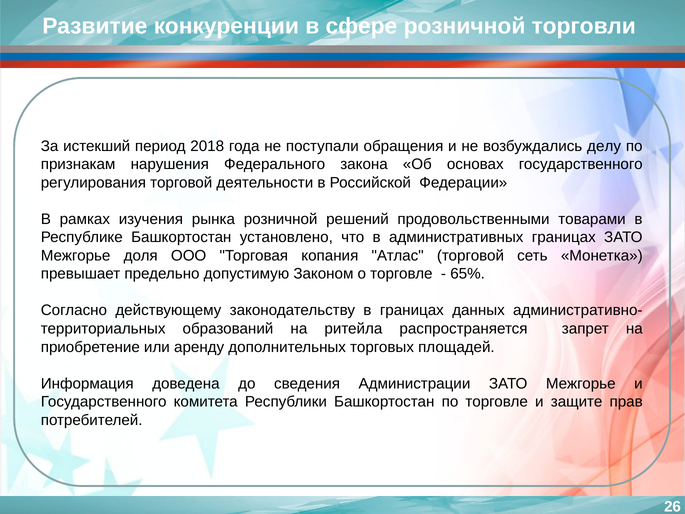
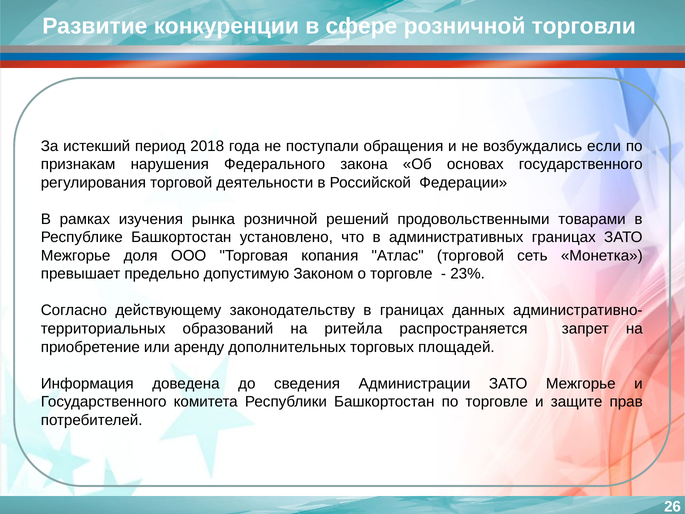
делу: делу -> если
65%: 65% -> 23%
